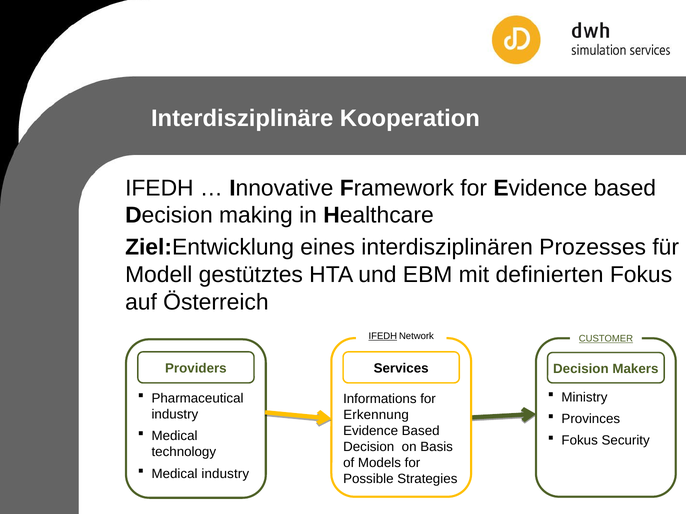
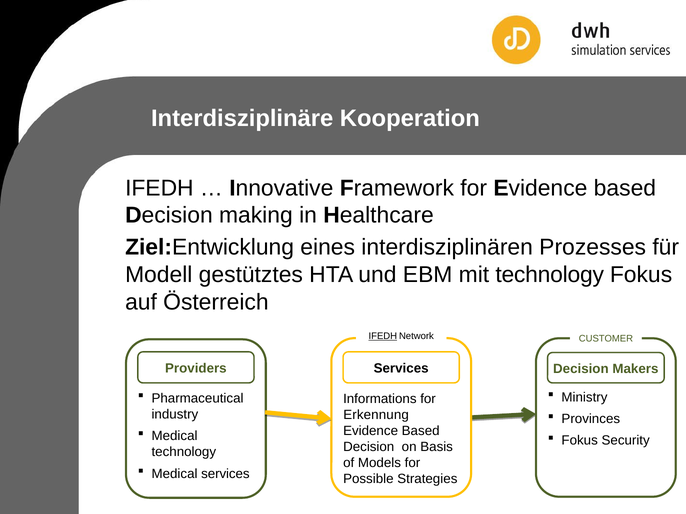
mit definierten: definierten -> technology
CUSTOMER underline: present -> none
Medical industry: industry -> services
